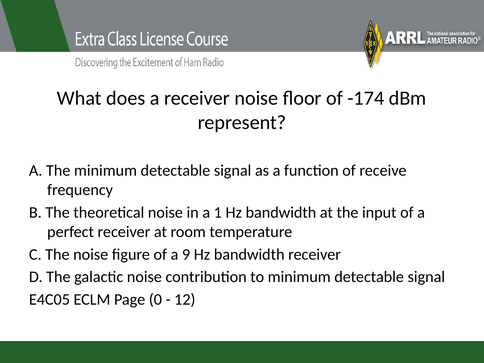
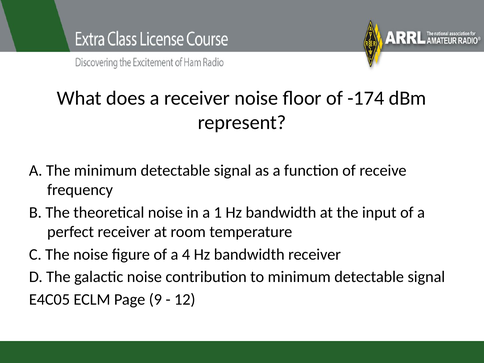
9: 9 -> 4
0: 0 -> 9
